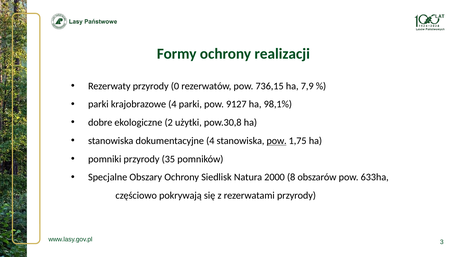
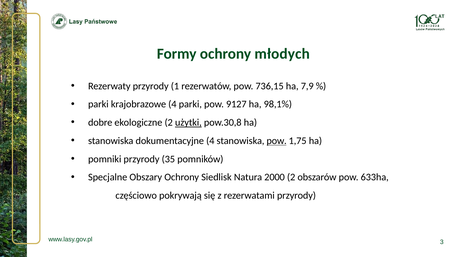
realizacji: realizacji -> młodych
0: 0 -> 1
użytki underline: none -> present
2000 8: 8 -> 2
